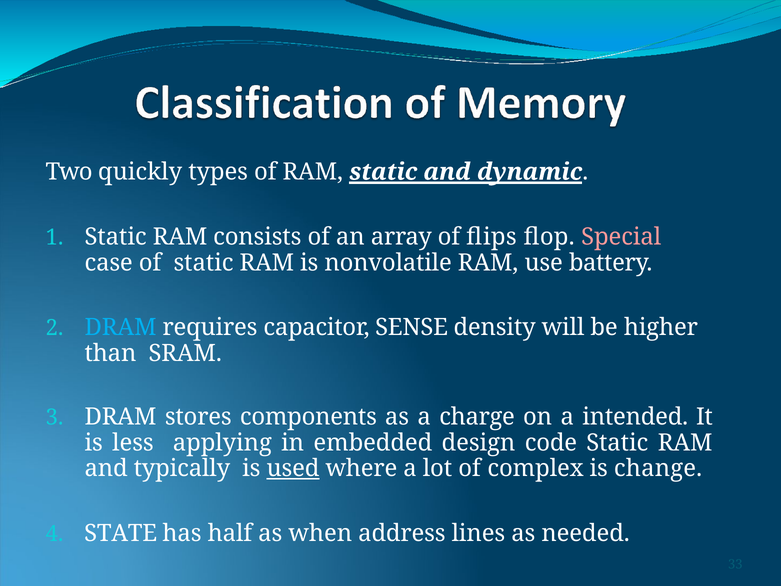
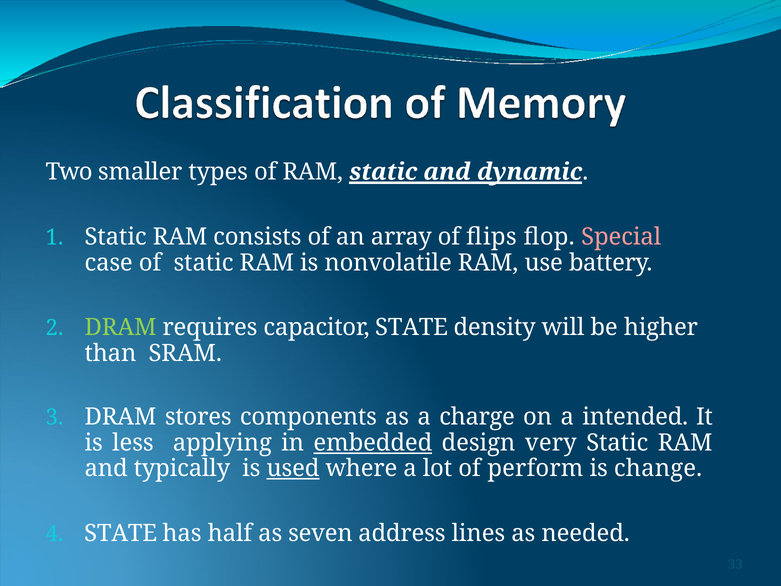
quickly: quickly -> smaller
DRAM at (121, 327) colour: light blue -> light green
capacitor SENSE: SENSE -> STATE
embedded underline: none -> present
code: code -> very
complex: complex -> perform
when: when -> seven
